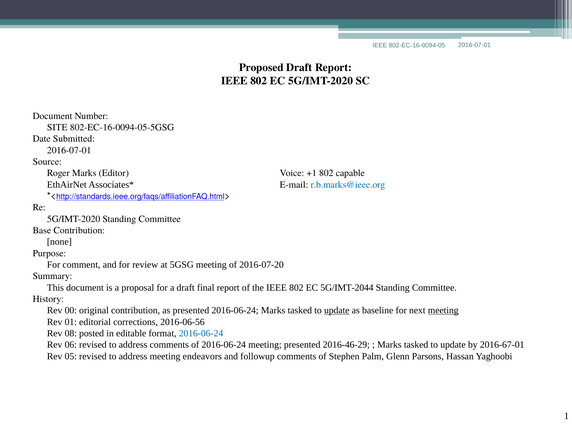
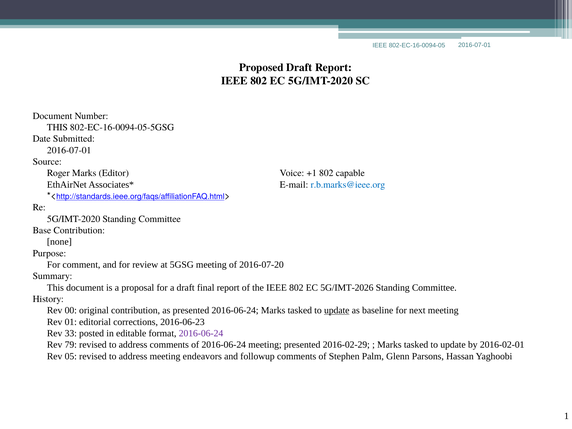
SITE at (57, 127): SITE -> THIS
5G/IMT-2044: 5G/IMT-2044 -> 5G/IMT-2026
meeting at (443, 310) underline: present -> none
2016-06-56: 2016-06-56 -> 2016-06-23
08: 08 -> 33
2016-06-24 at (201, 333) colour: blue -> purple
06: 06 -> 79
2016-46-29: 2016-46-29 -> 2016-02-29
2016-67-01: 2016-67-01 -> 2016-02-01
